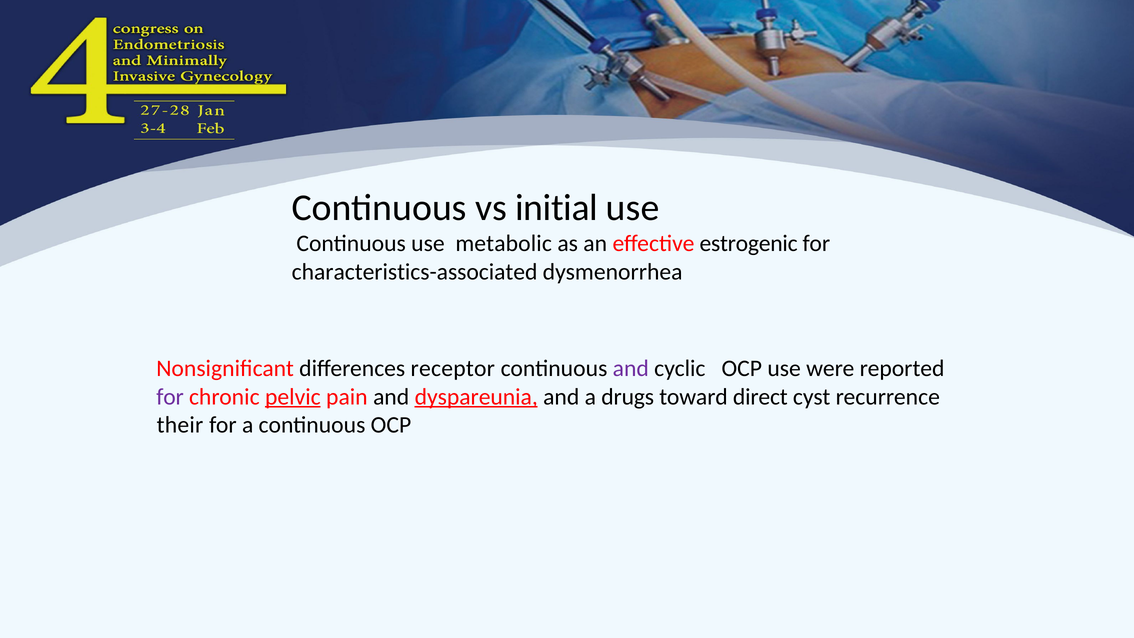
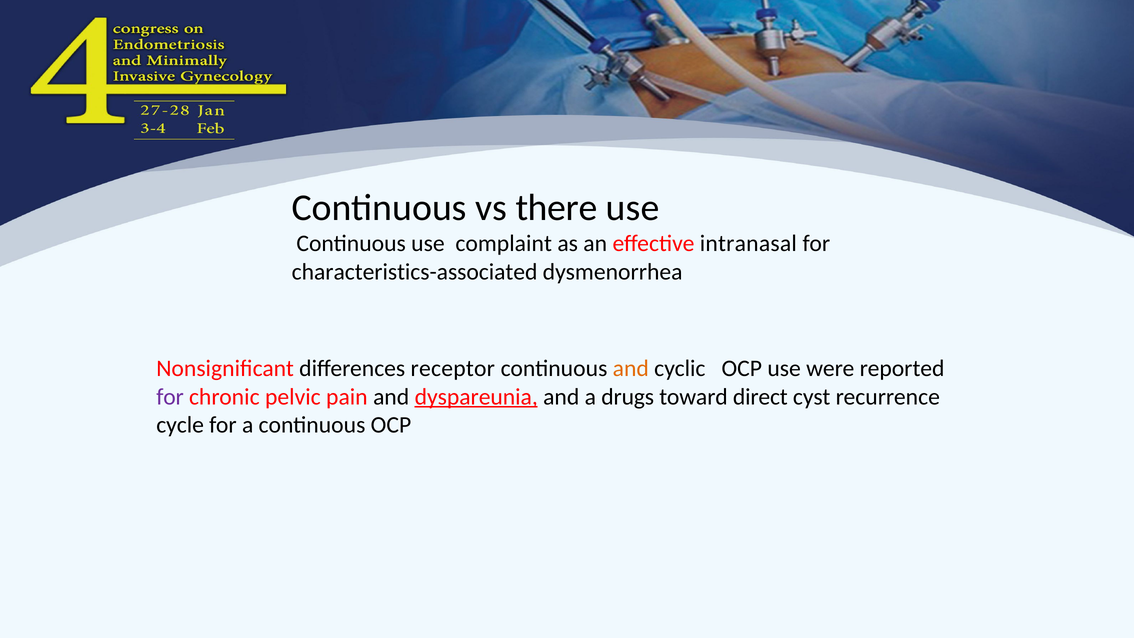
initial: initial -> there
metabolic: metabolic -> complaint
estrogenic: estrogenic -> intranasal
and at (631, 368) colour: purple -> orange
pelvic underline: present -> none
their: their -> cycle
